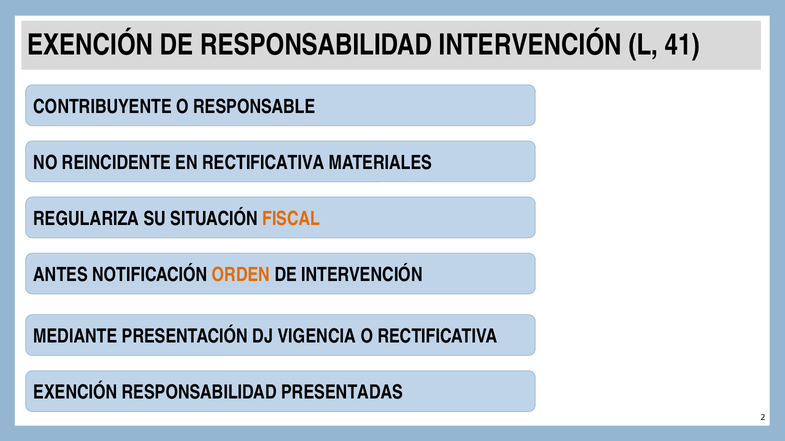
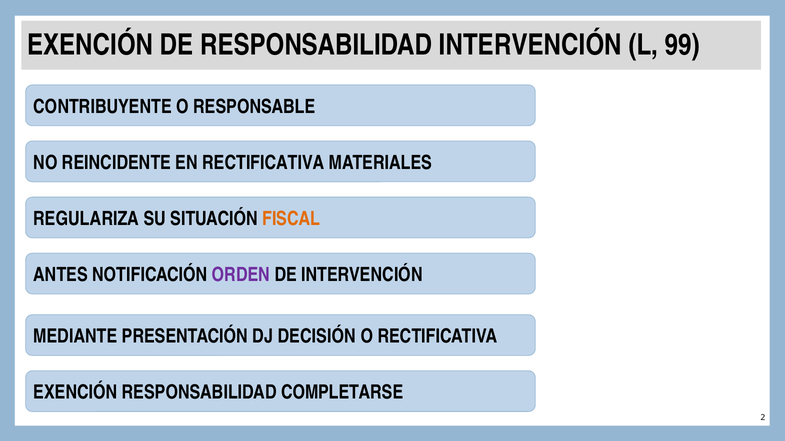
41: 41 -> 99
ORDEN colour: orange -> purple
VIGENCIA: VIGENCIA -> DECISIÓN
PRESENTADAS: PRESENTADAS -> COMPLETARSE
